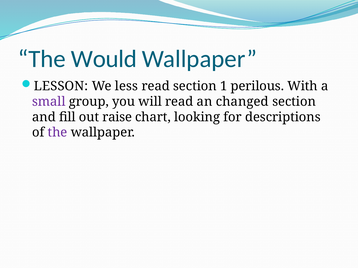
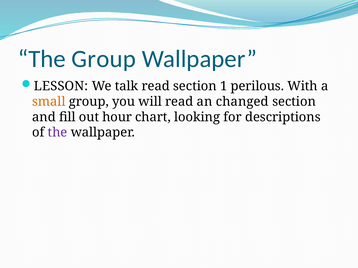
The Would: Would -> Group
less: less -> talk
small colour: purple -> orange
raise: raise -> hour
